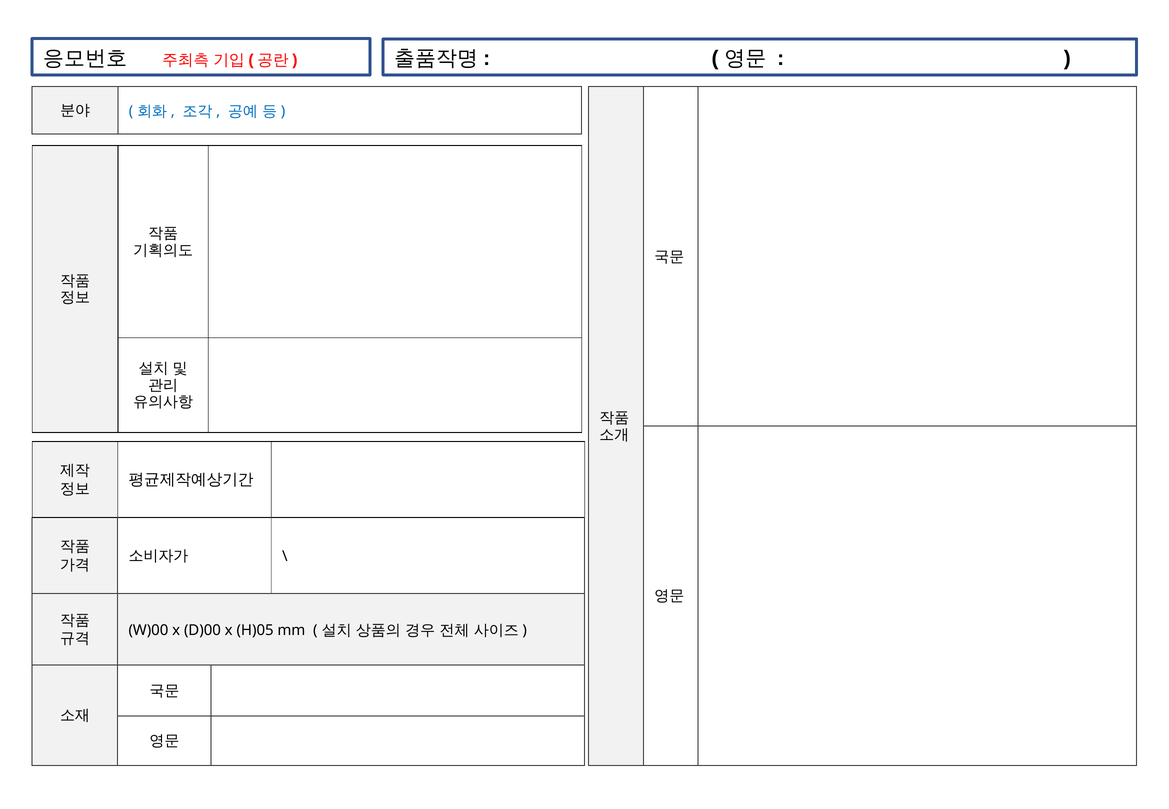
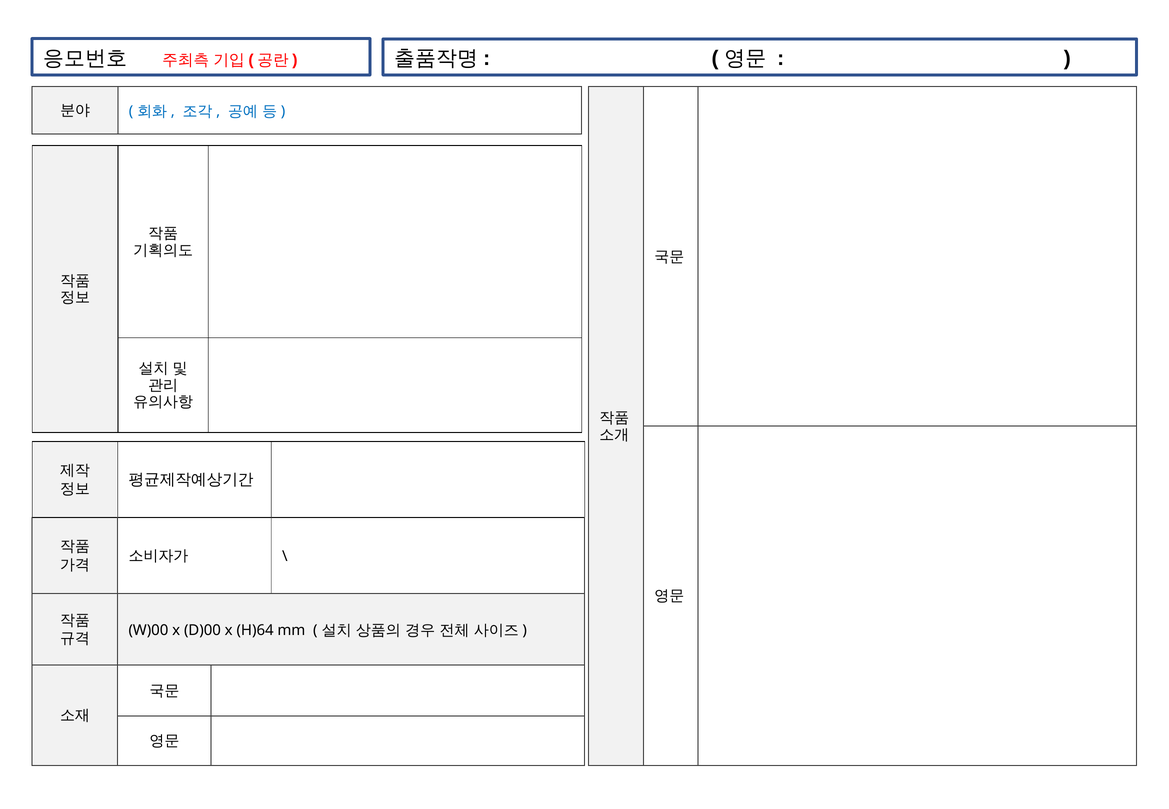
H)05: H)05 -> H)64
